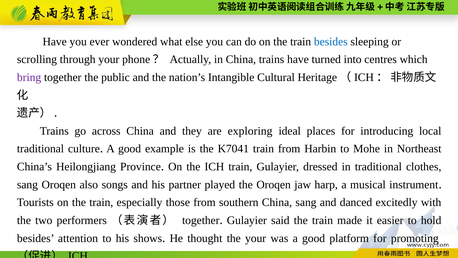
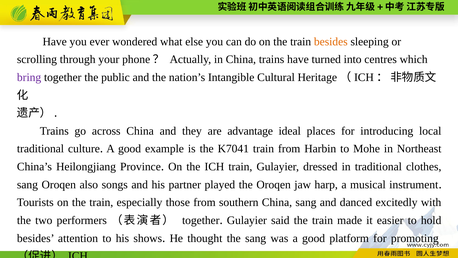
besides at (331, 42) colour: blue -> orange
exploring: exploring -> advantage
the your: your -> sang
